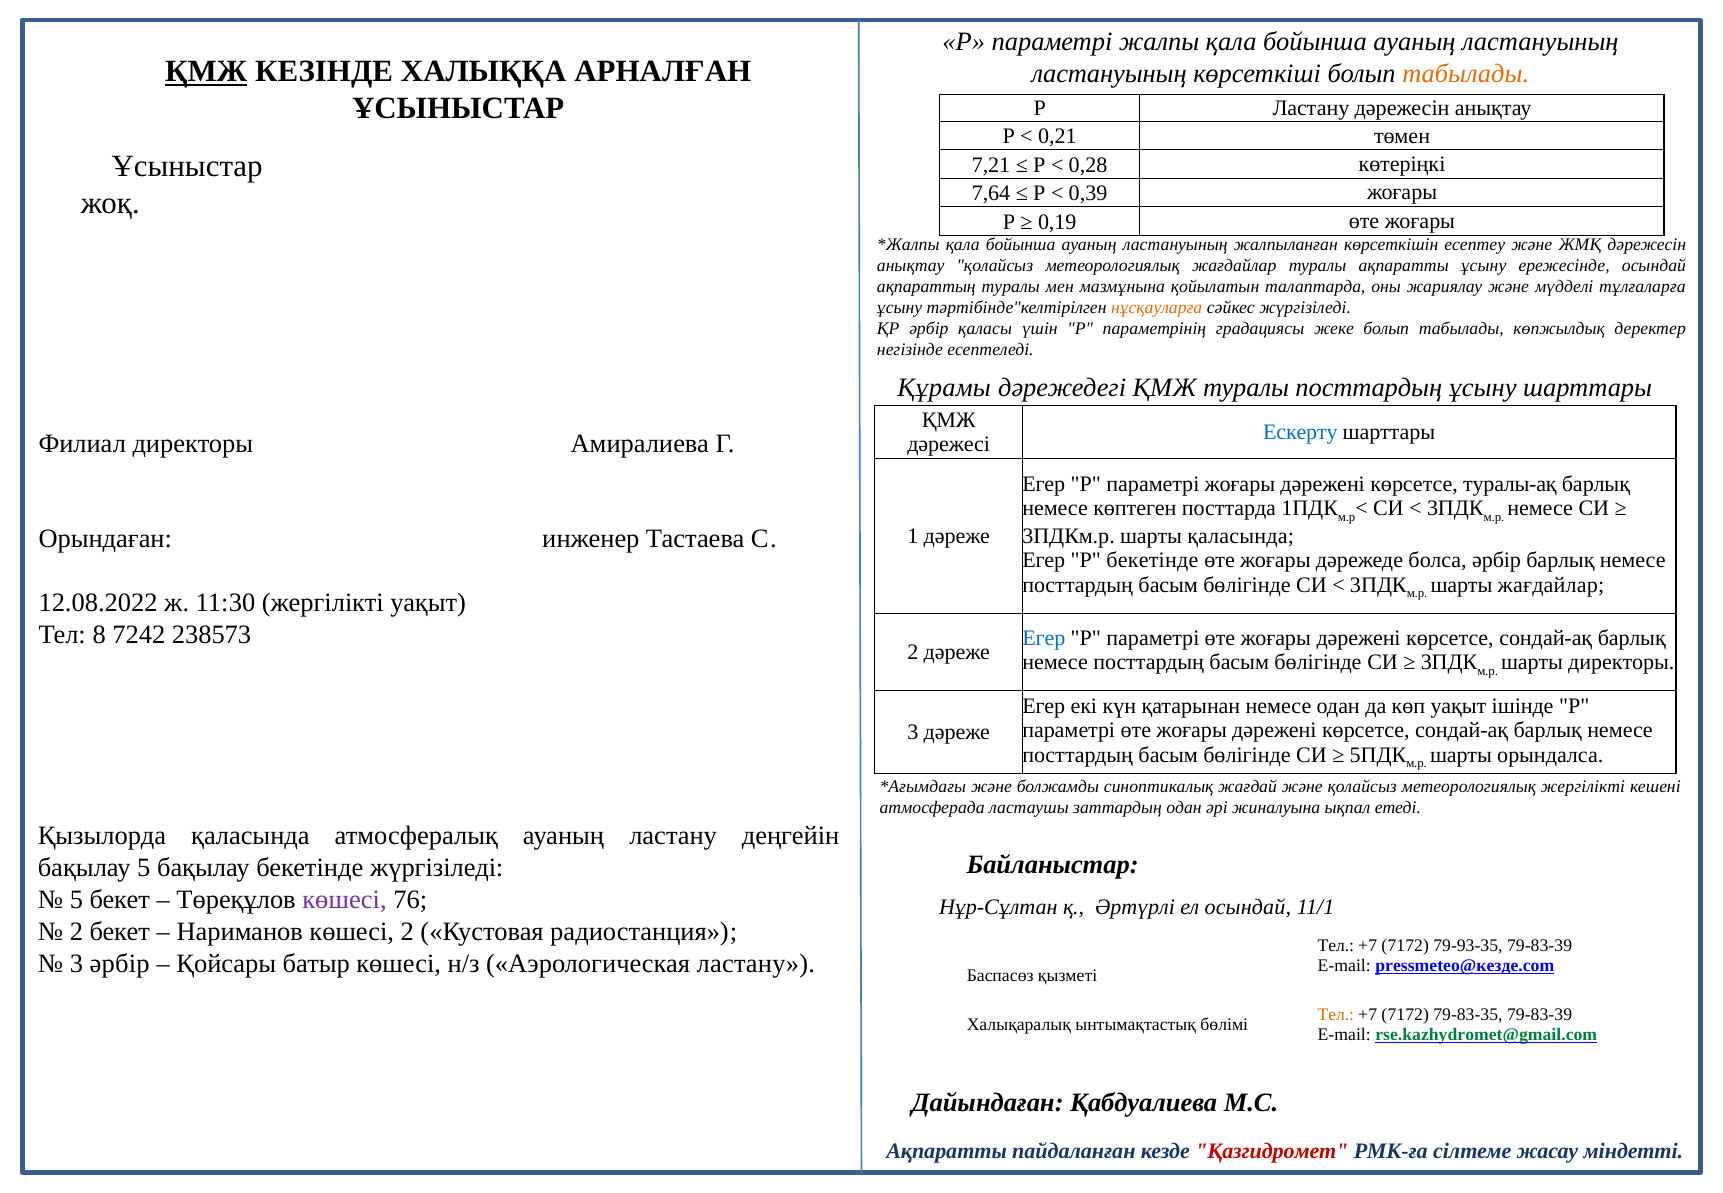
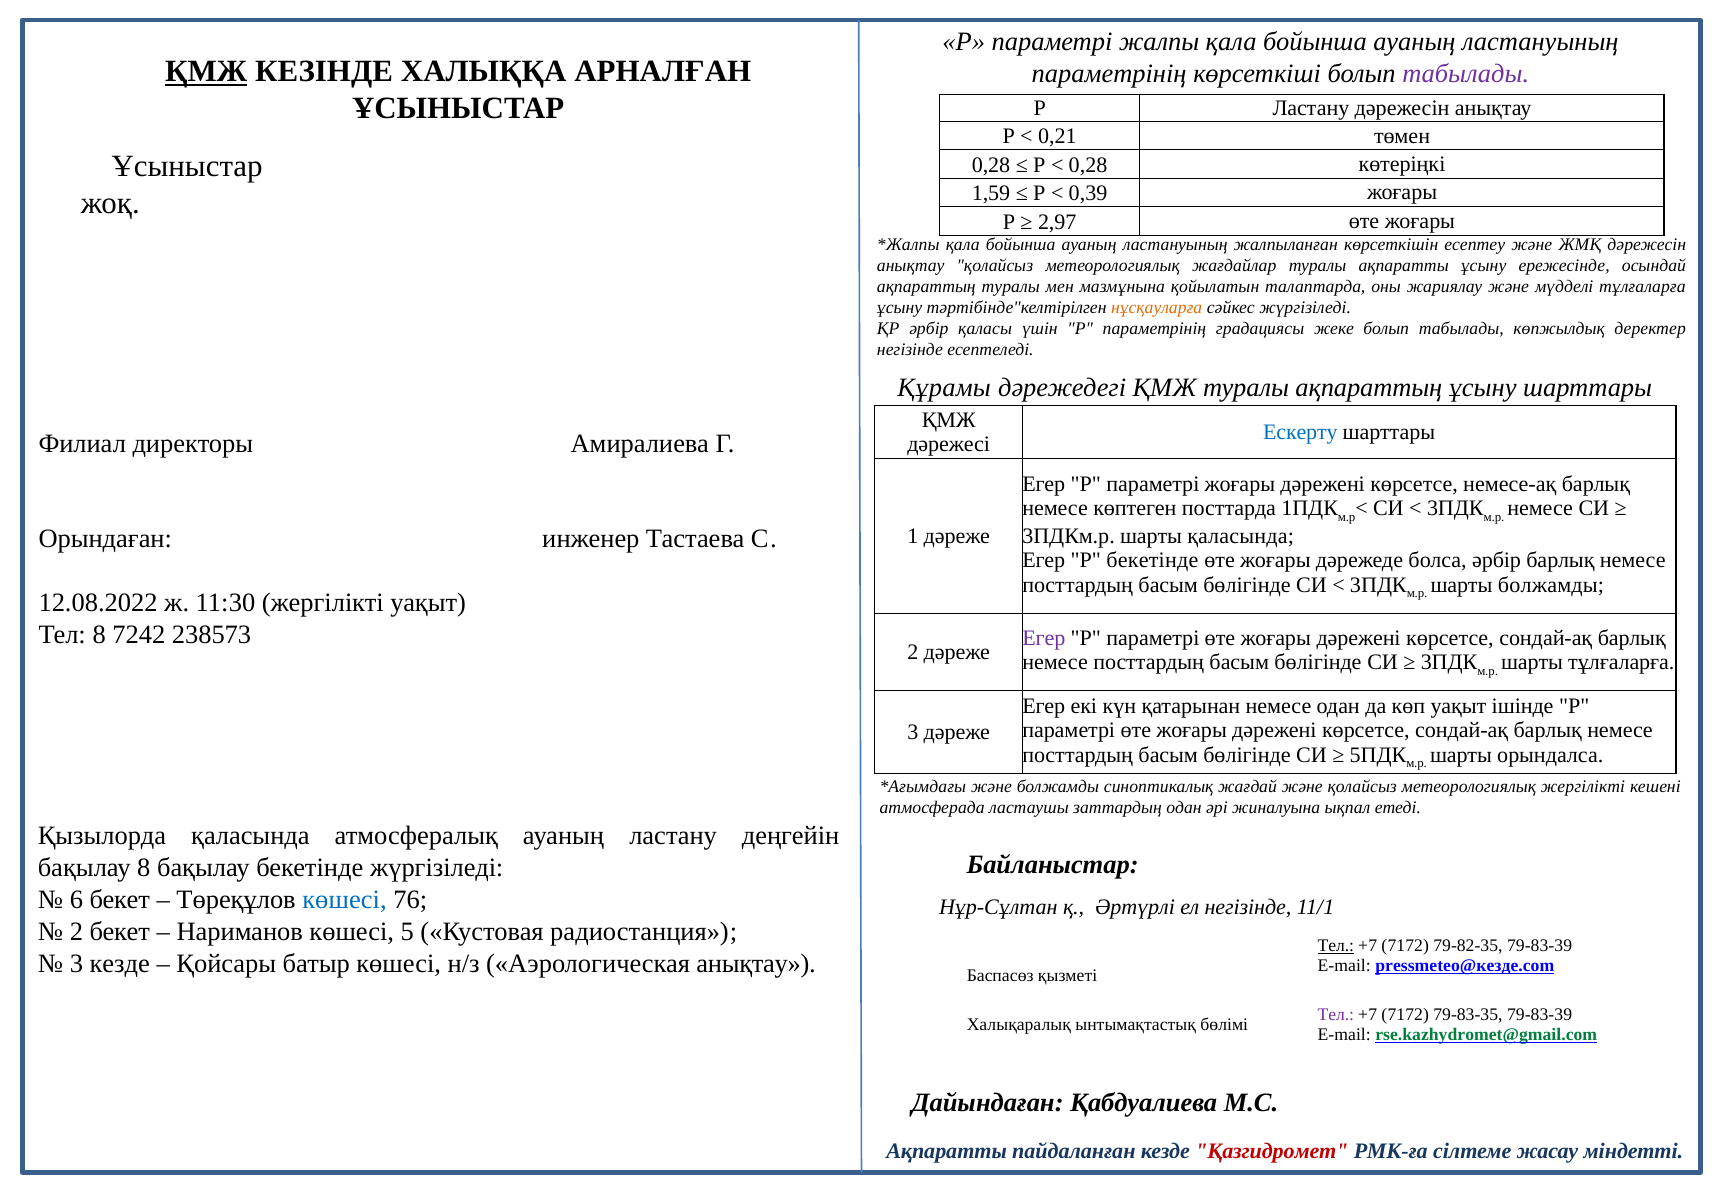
ластануының at (1109, 73): ластануының -> параметрінің
табылады at (1466, 73) colour: orange -> purple
7,21 at (991, 165): 7,21 -> 0,28
7,64: 7,64 -> 1,59
0,19: 0,19 -> 2,97
туралы посттардың: посттардың -> ақпараттың
туралы-ақ: туралы-ақ -> немесе-ақ
шарты жағдайлар: жағдайлар -> болжамды
Егер at (1044, 638) colour: blue -> purple
шарты директоры: директоры -> тұлғаларға
бақылау 5: 5 -> 8
5 at (76, 900): 5 -> 6
көшесі at (345, 900) colour: purple -> blue
ел осындай: осындай -> негізінде
көшесі 2: 2 -> 5
Тел at (1336, 946) underline: none -> present
79-93-35: 79-93-35 -> 79-82-35
3 әрбір: әрбір -> кезде
Аэрологическая ластану: ластану -> анықтау
Тел at (1336, 1015) colour: orange -> purple
